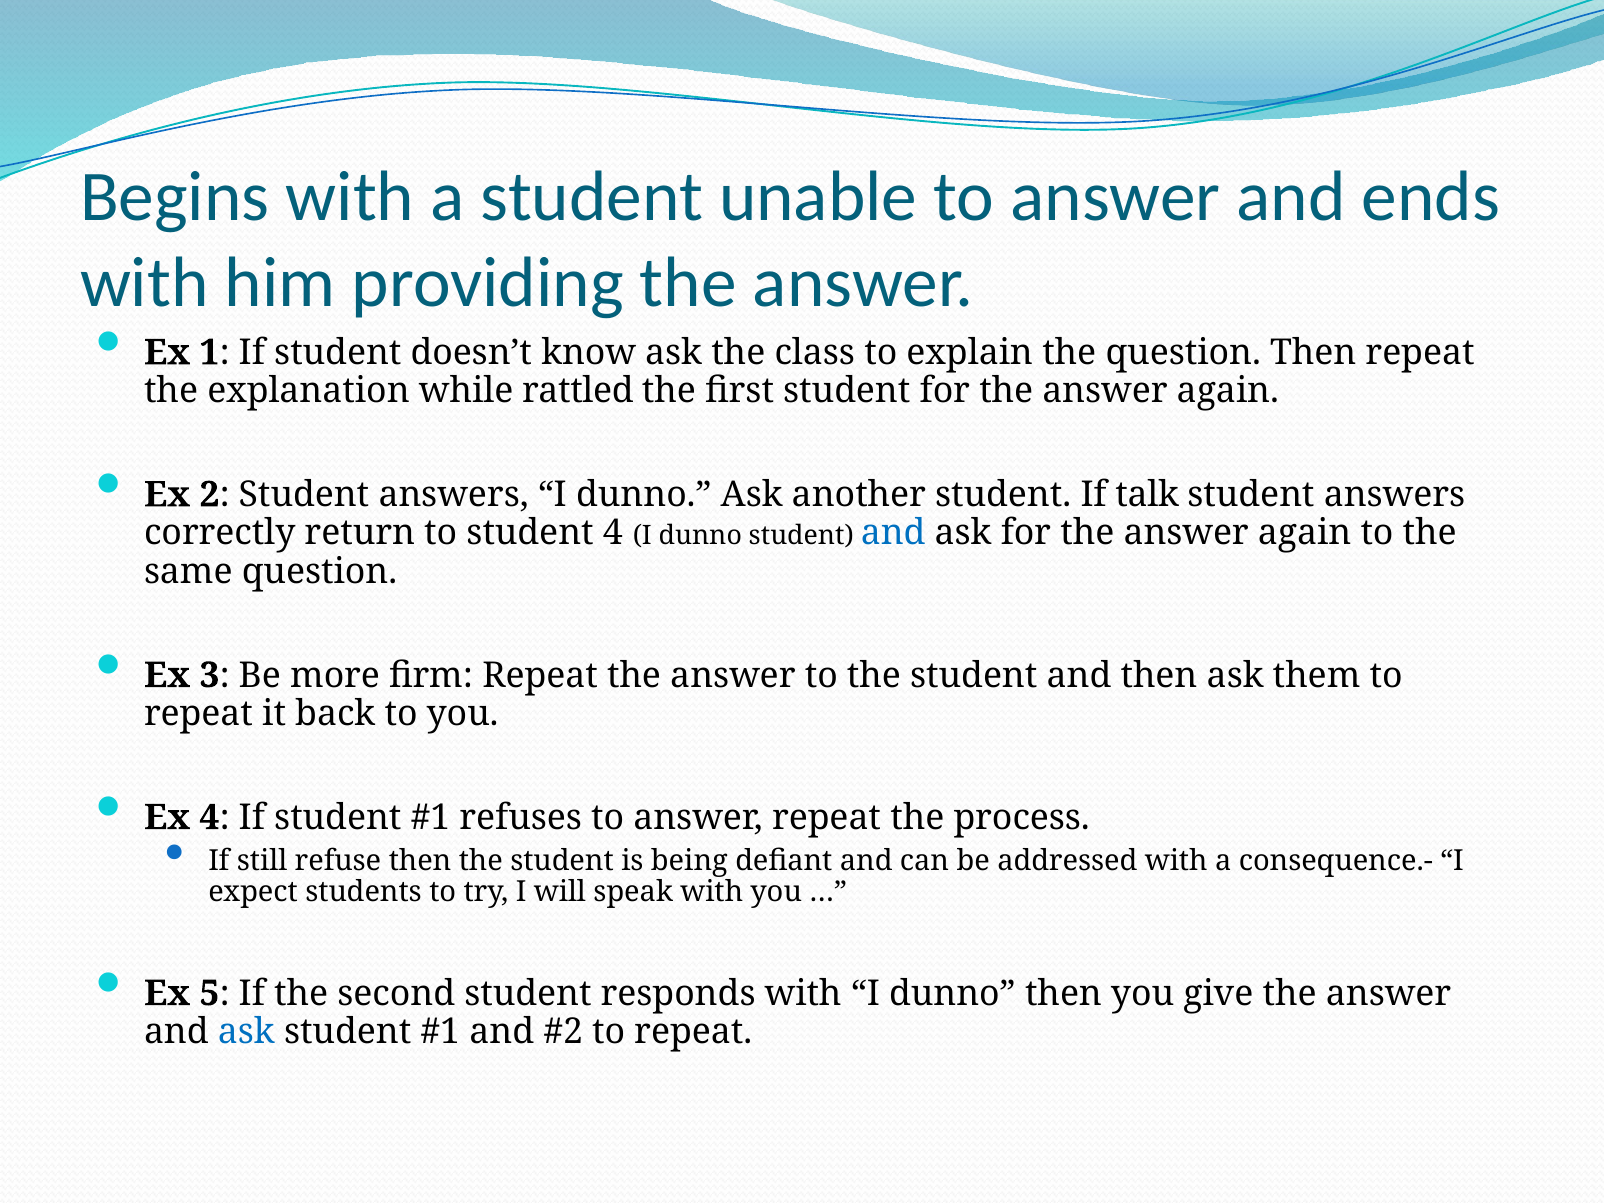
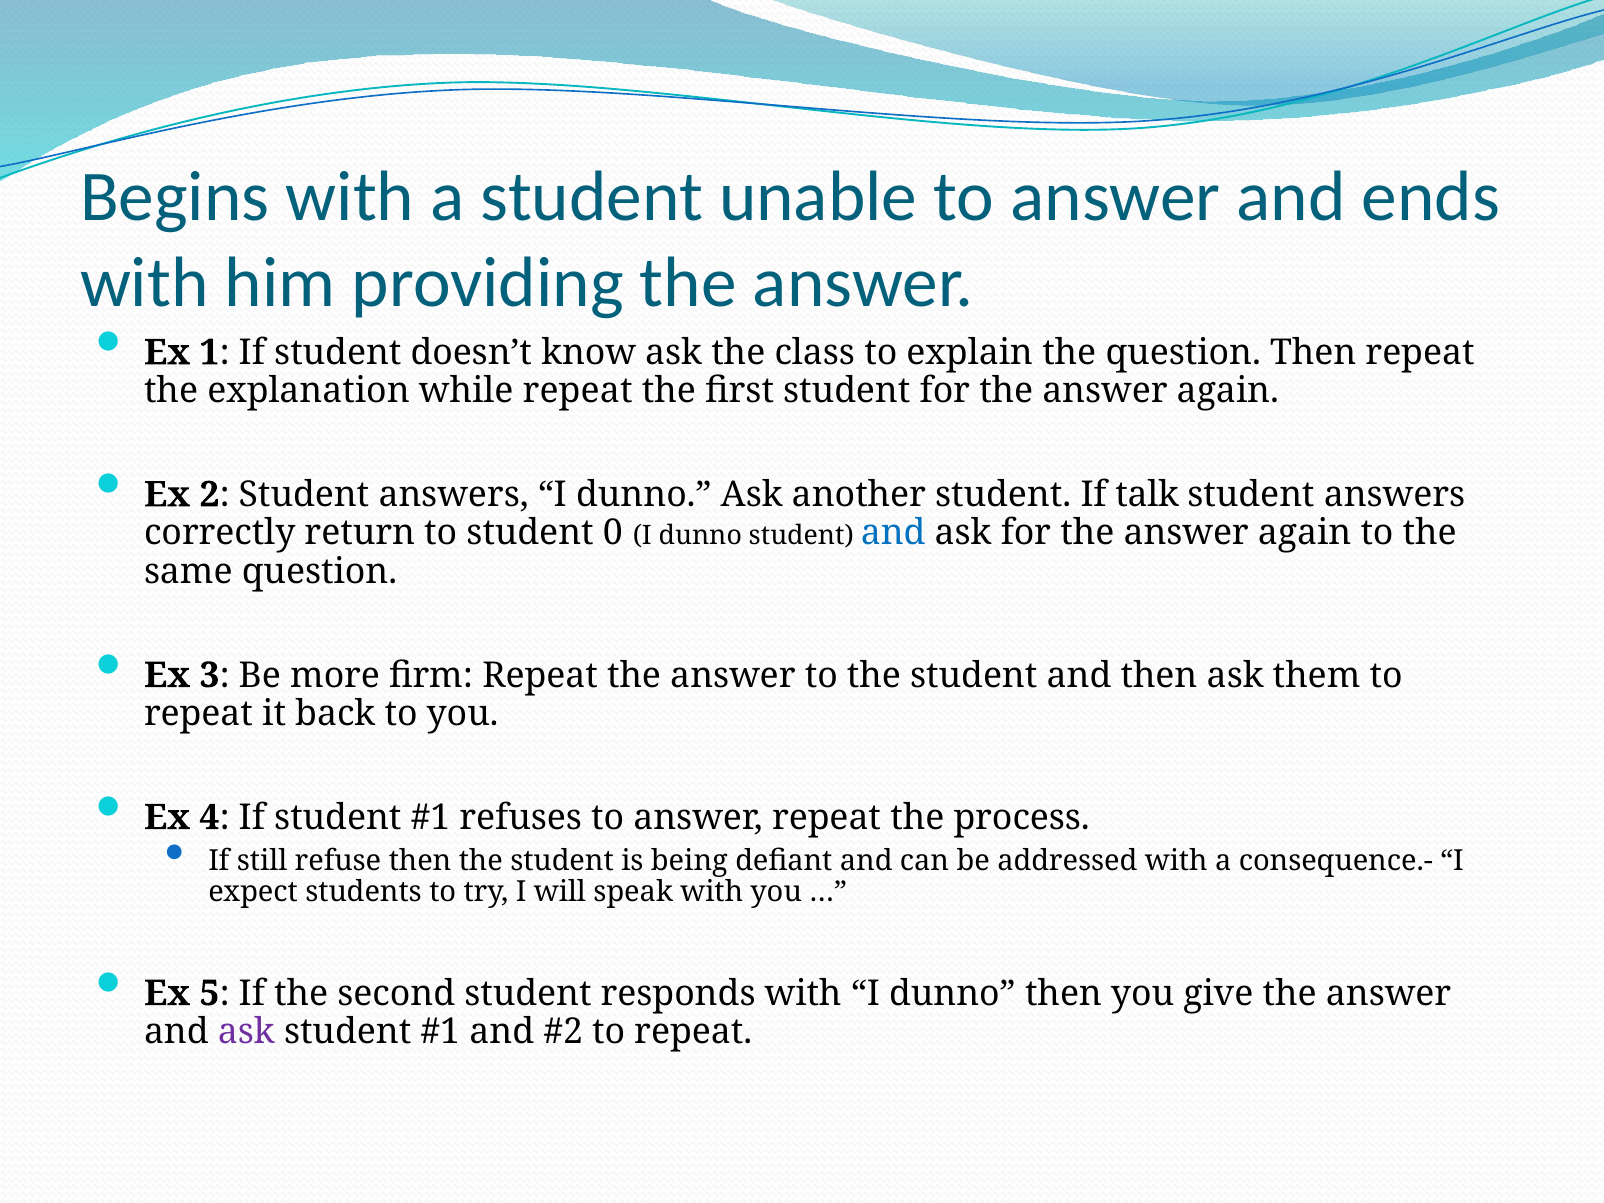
while rattled: rattled -> repeat
student 4: 4 -> 0
ask at (246, 1032) colour: blue -> purple
